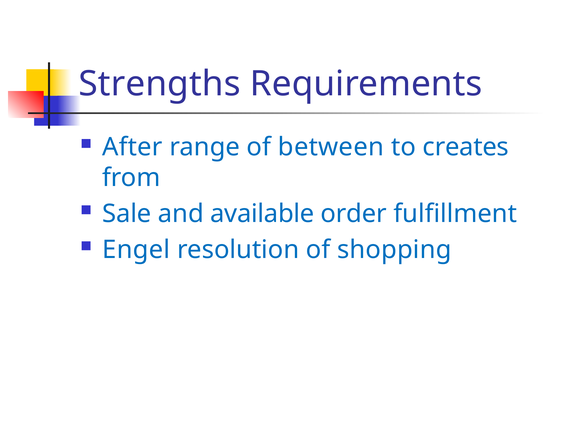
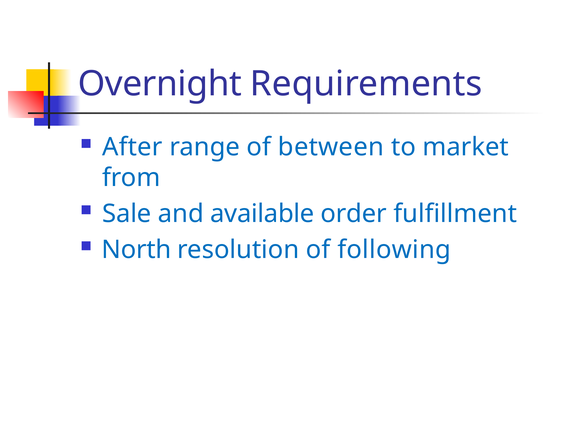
Strengths: Strengths -> Overnight
creates: creates -> market
Engel: Engel -> North
shopping: shopping -> following
